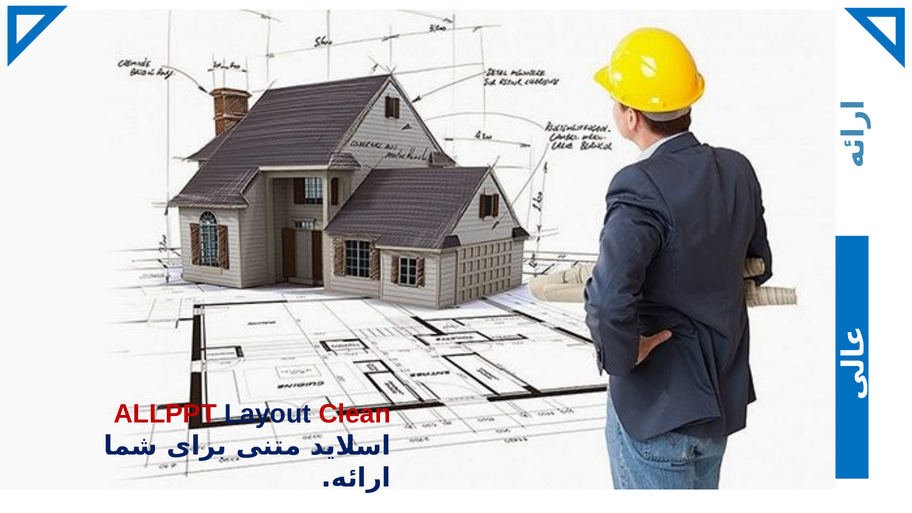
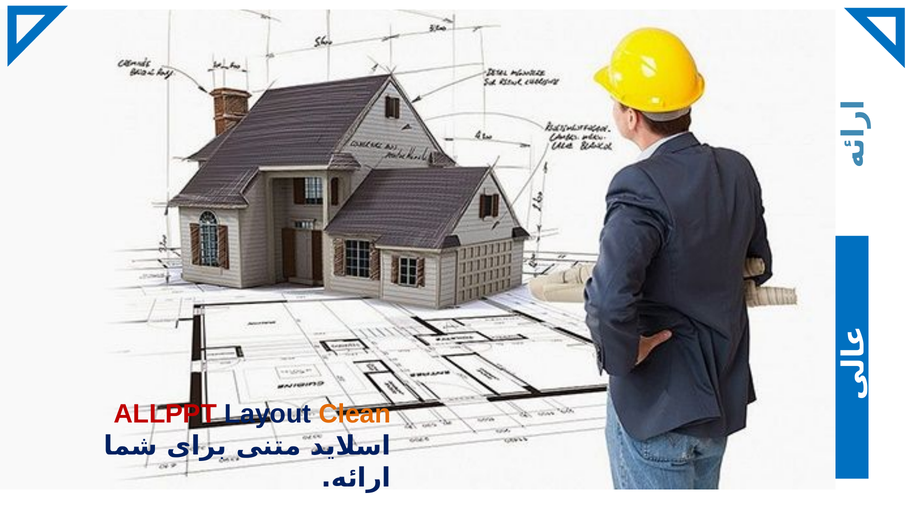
Clean colour: red -> orange
